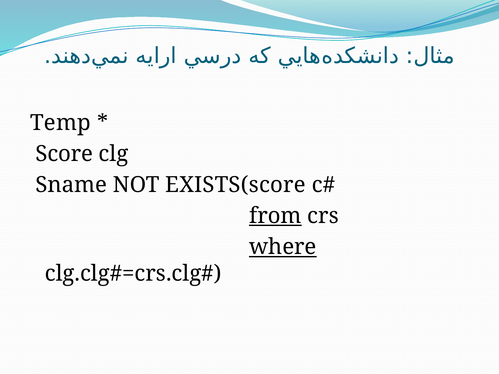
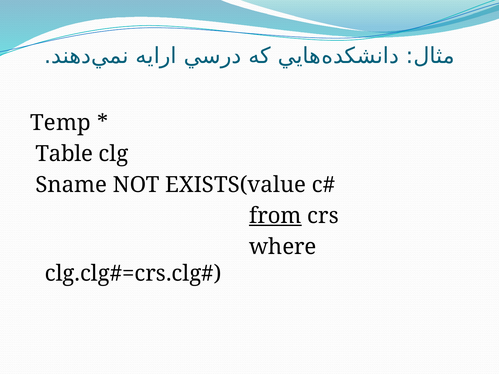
Score: Score -> Table
EXISTS(score: EXISTS(score -> EXISTS(value
where underline: present -> none
